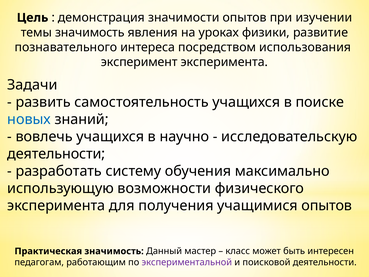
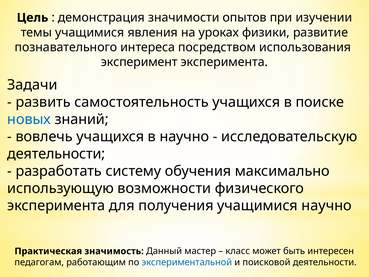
темы значимость: значимость -> учащимися
учащимися опытов: опытов -> научно
экспериментальной colour: purple -> blue
